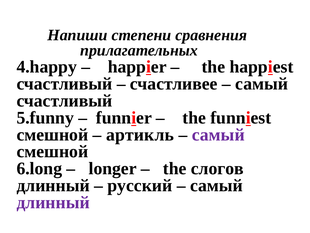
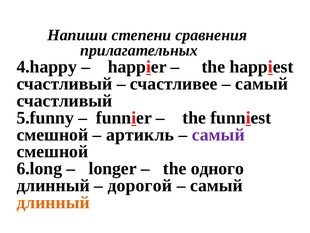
слогов: слогов -> одного
русский: русский -> дорогой
длинный at (53, 202) colour: purple -> orange
